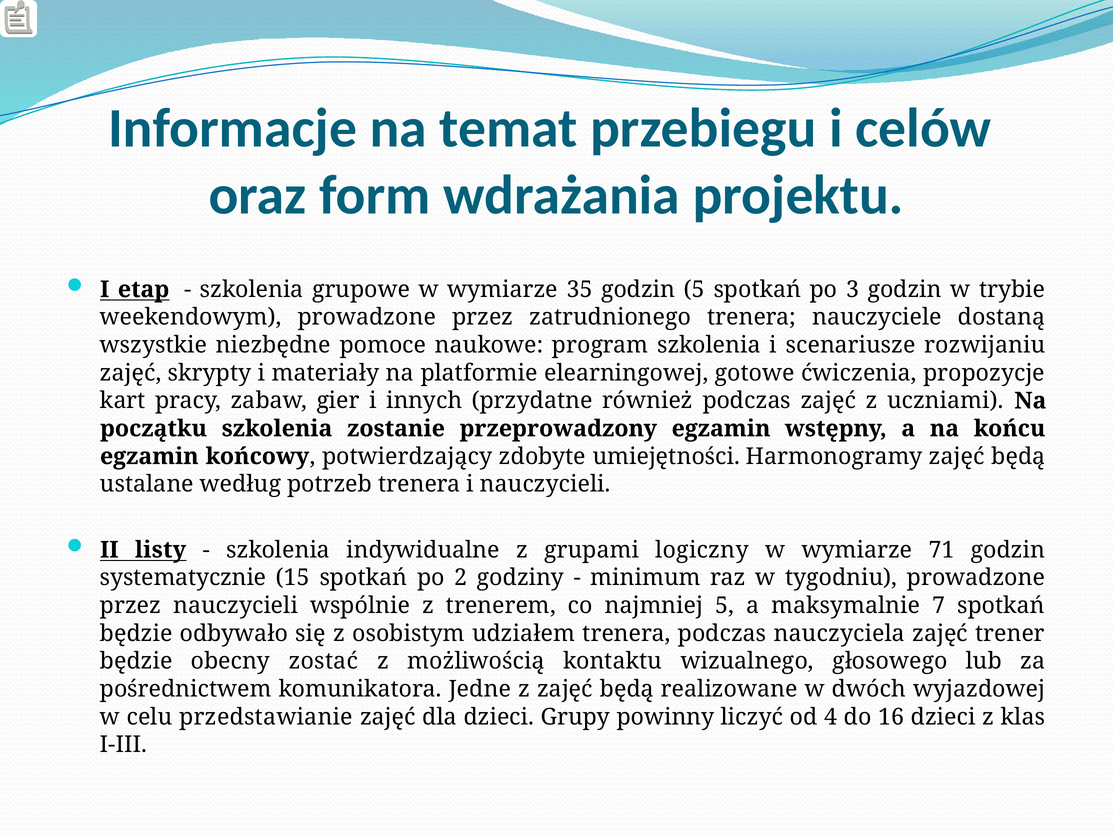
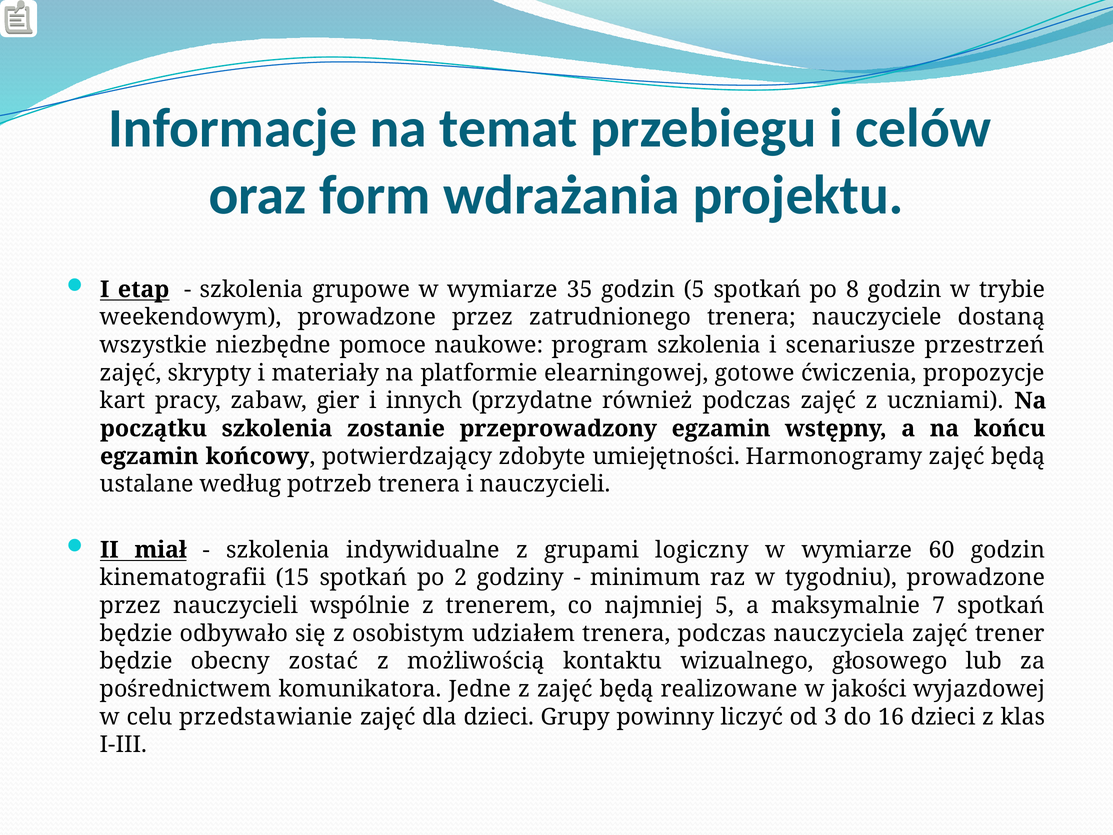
3: 3 -> 8
rozwijaniu: rozwijaniu -> przestrzeń
listy: listy -> miał
71: 71 -> 60
systematycznie: systematycznie -> kinematografii
dwóch: dwóch -> jakości
4: 4 -> 3
